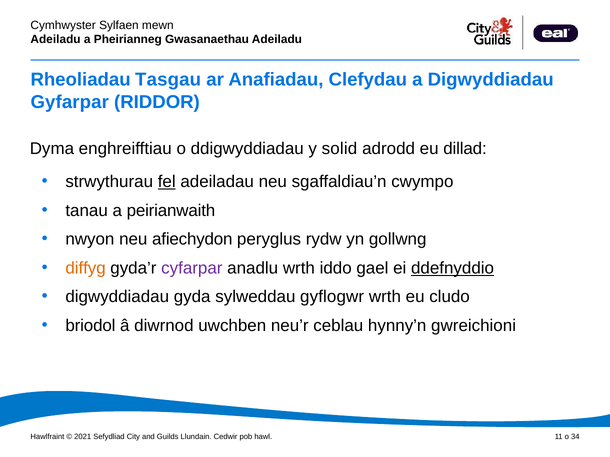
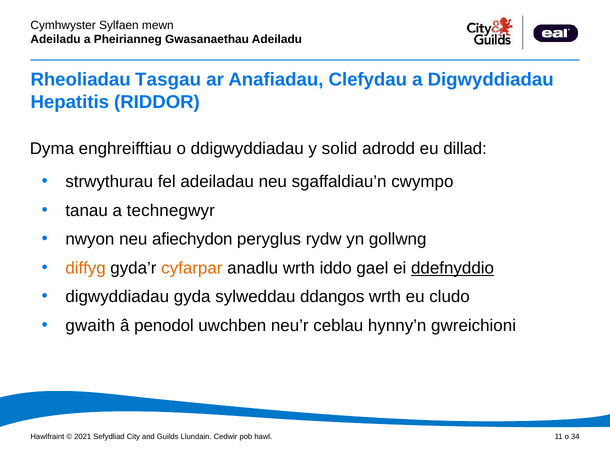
Gyfarpar: Gyfarpar -> Hepatitis
fel underline: present -> none
peirianwaith: peirianwaith -> technegwyr
cyfarpar colour: purple -> orange
gyflogwr: gyflogwr -> ddangos
briodol: briodol -> gwaith
diwrnod: diwrnod -> penodol
